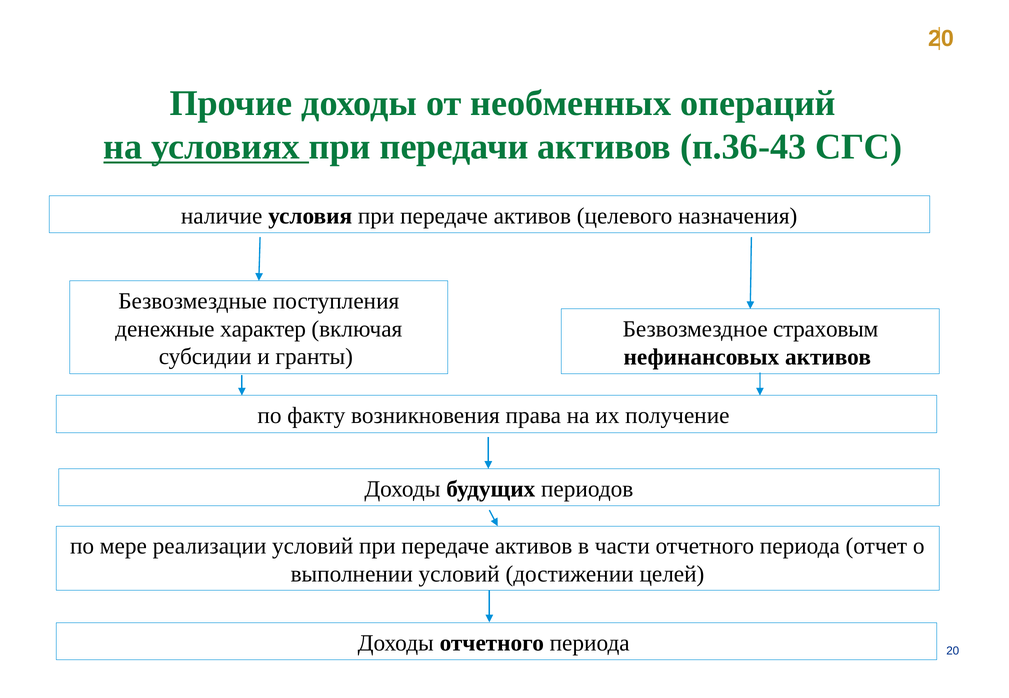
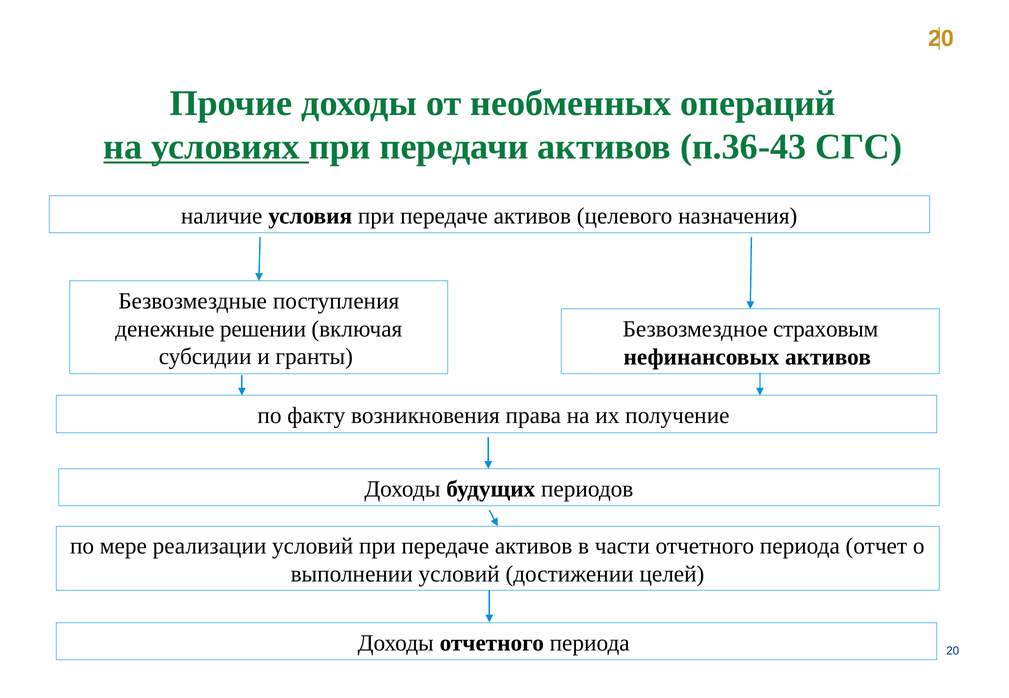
характер: характер -> решении
